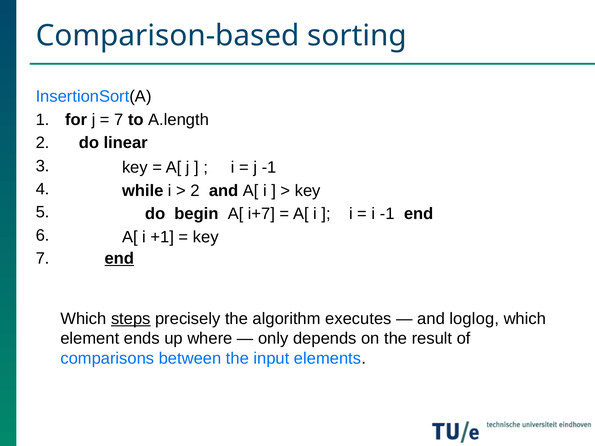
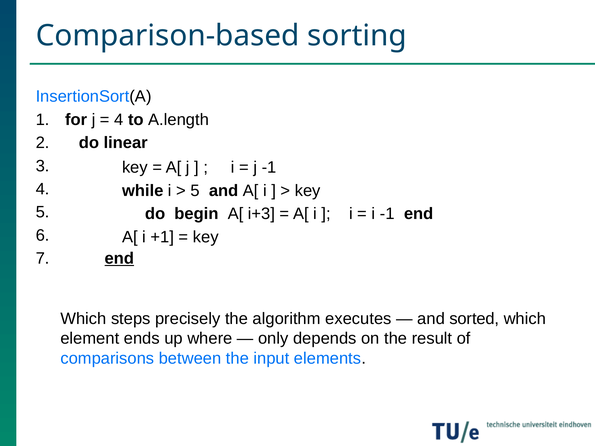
7 at (119, 120): 7 -> 4
2 at (195, 191): 2 -> 5
i+7: i+7 -> i+3
steps underline: present -> none
loglog: loglog -> sorted
